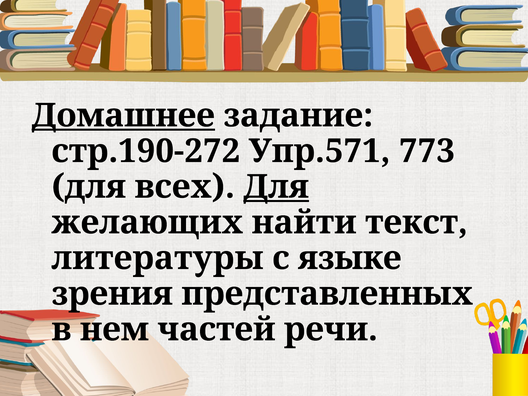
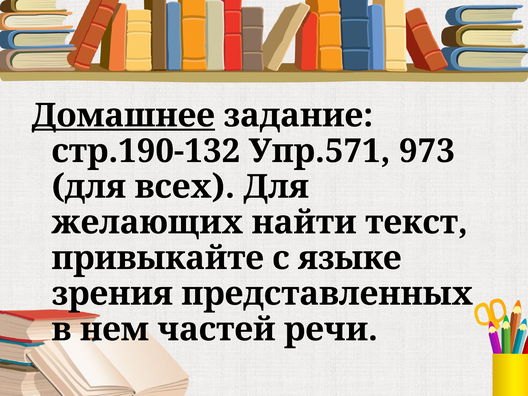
стр.190-272: стр.190-272 -> стр.190-132
773: 773 -> 973
Для at (276, 187) underline: present -> none
литературы: литературы -> привыкайте
